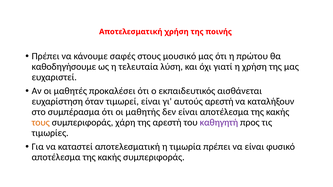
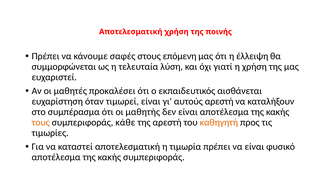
μουσικό: μουσικό -> επόμενη
πρώτου: πρώτου -> έλλειψη
καθοδηγήσουμε: καθοδηγήσουμε -> συμμορφώνεται
χάρη: χάρη -> κάθε
καθηγητή colour: purple -> orange
